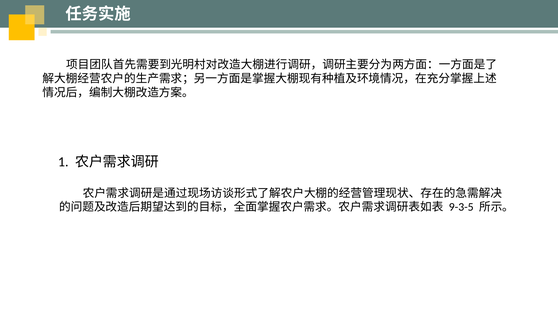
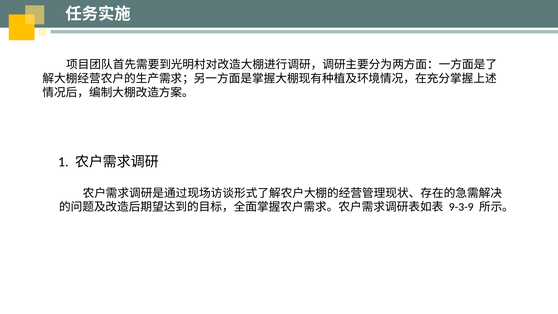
9-3-5: 9-3-5 -> 9-3-9
